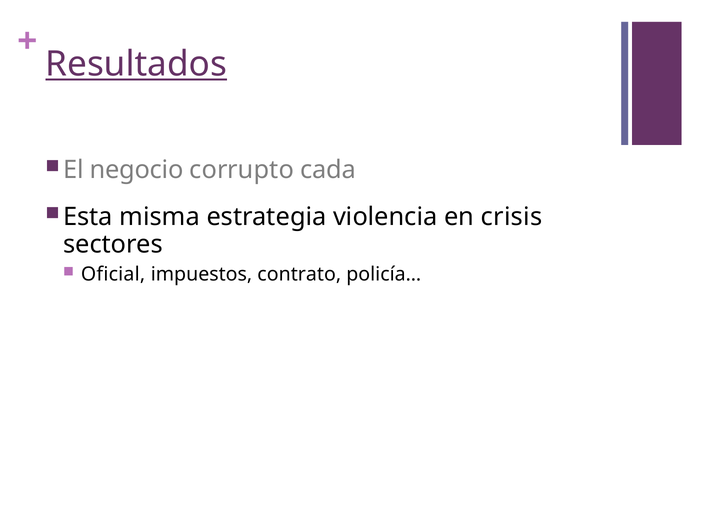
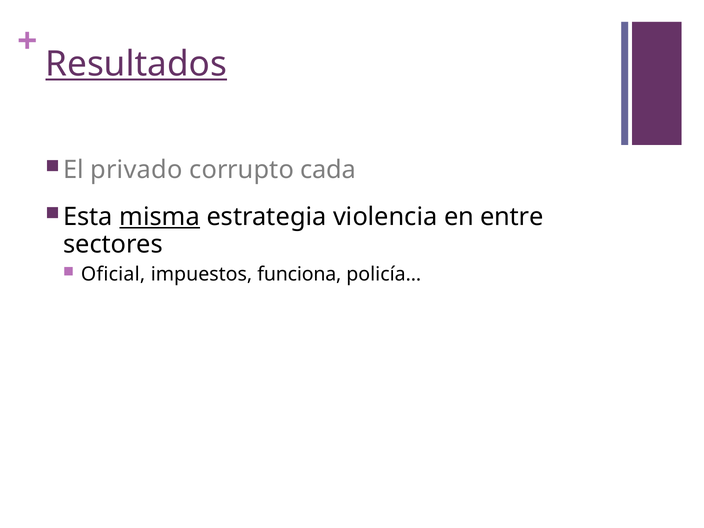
negocio: negocio -> privado
misma underline: none -> present
crisis: crisis -> entre
contrato: contrato -> funciona
